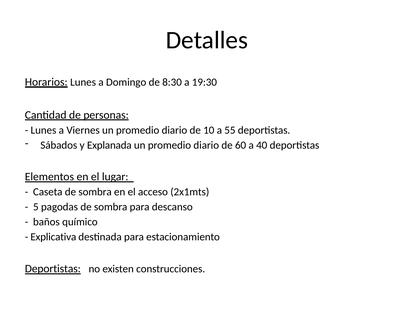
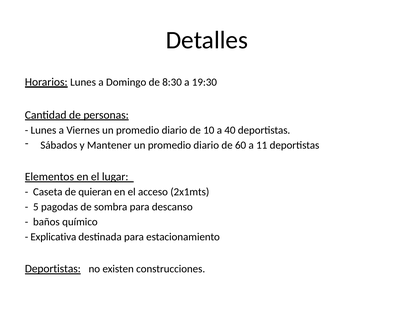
55: 55 -> 40
Explanada: Explanada -> Mantener
40: 40 -> 11
Caseta de sombra: sombra -> quieran
